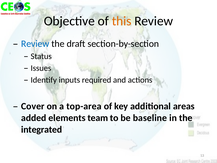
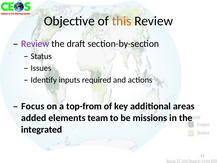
Review at (35, 44) colour: blue -> purple
Cover: Cover -> Focus
top-area: top-area -> top-from
baseline: baseline -> missions
